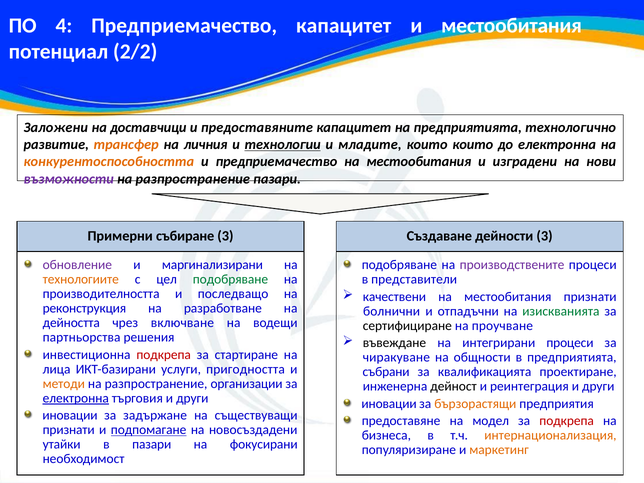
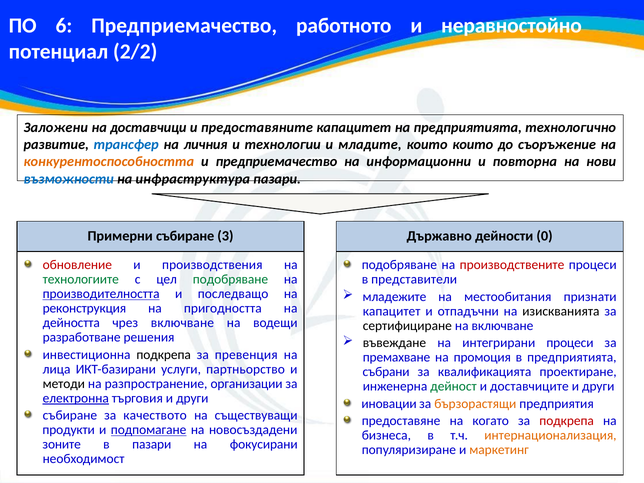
4: 4 -> 6
Предприемачество капацитет: капацитет -> работното
и местообитания: местообитания -> неравностойно
трансфер colour: orange -> blue
технологии underline: present -> none
до електронна: електронна -> съоръжение
местообитания at (419, 162): местообитания -> информационни
изградени: изградени -> повторна
възможности colour: purple -> blue
разпространение at (193, 179): разпространение -> инфраструктура
Създаване: Създаване -> Държавно
дейности 3: 3 -> 0
обновление colour: purple -> red
маргинализирани: маргинализирани -> производствения
производствените colour: purple -> red
технологиите colour: orange -> green
производителността underline: none -> present
качествени: качествени -> младежите
разработване: разработване -> пригодността
болнични at (392, 311): болнични -> капацитет
изискванията colour: green -> black
на проучване: проучване -> включване
партньорства: партньорства -> разработване
подкрепа at (164, 355) colour: red -> black
стартиране: стартиране -> превенция
чиракуване: чиракуване -> премахване
общности: общности -> промоция
пригодността: пригодността -> партньорство
методи colour: orange -> black
дейност colour: black -> green
реинтеграция: реинтеграция -> доставчиците
иновации at (70, 415): иновации -> събиране
задържане: задържане -> качеството
модел: модел -> когато
признати at (69, 430): признати -> продукти
утайки: утайки -> зоните
